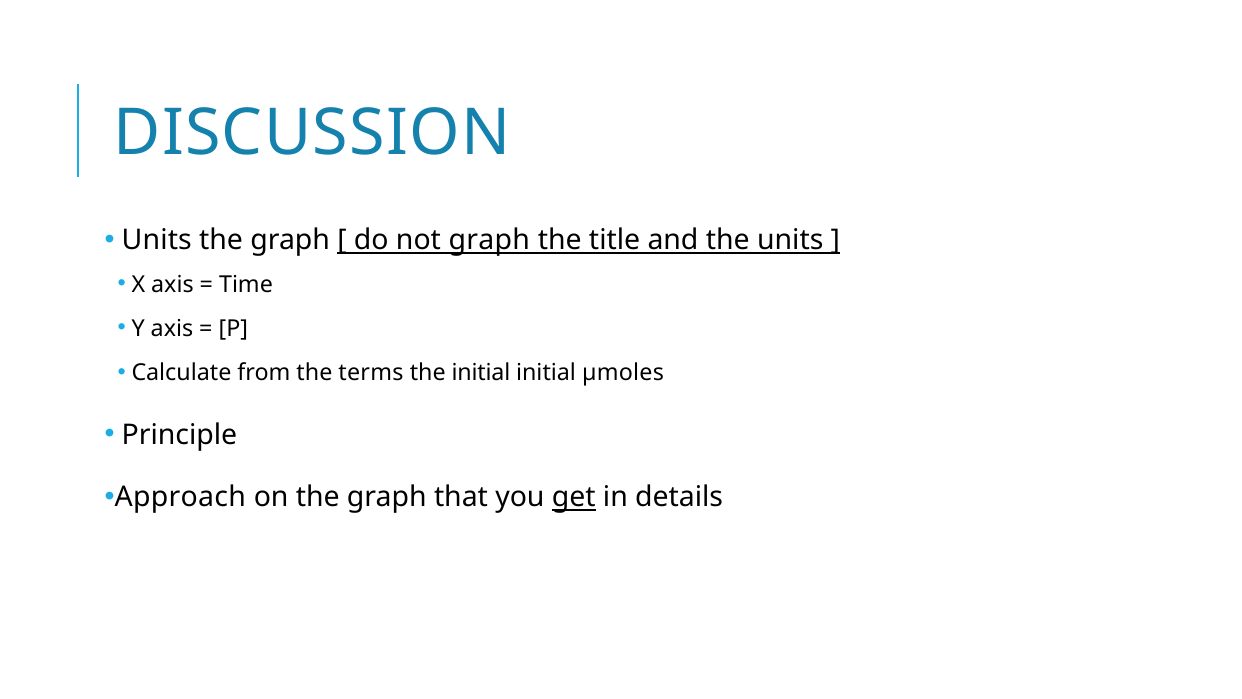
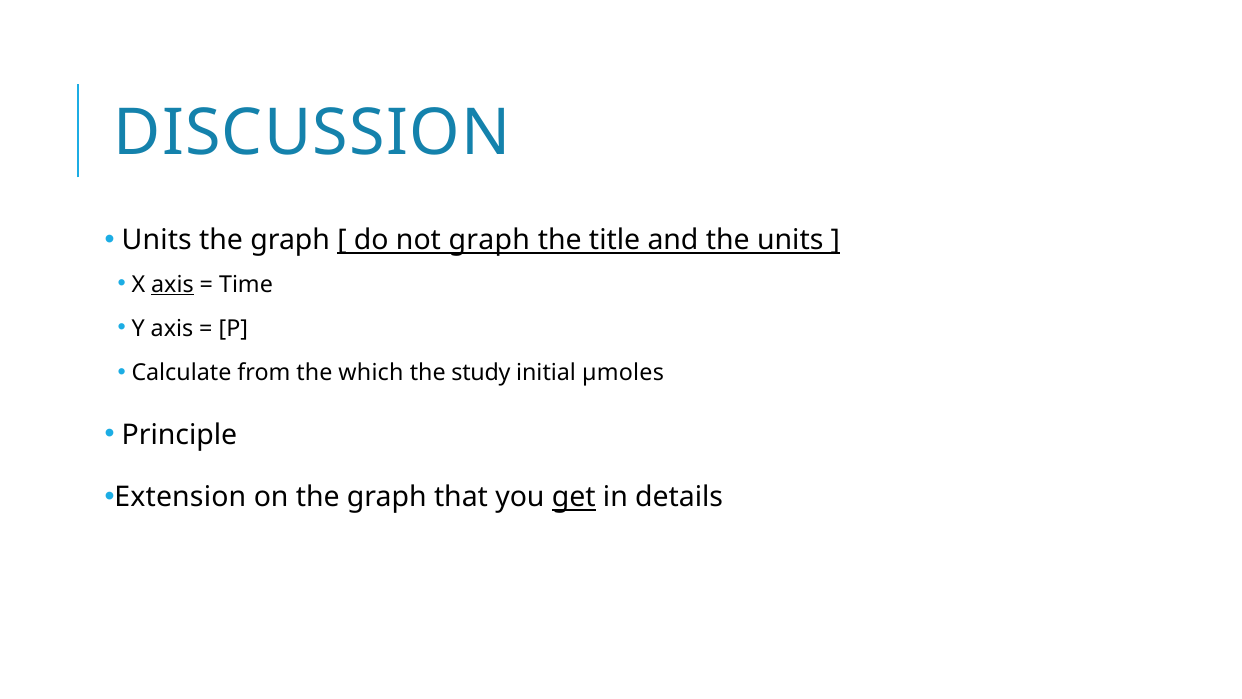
axis at (172, 284) underline: none -> present
terms: terms -> which
the initial: initial -> study
Approach: Approach -> Extension
